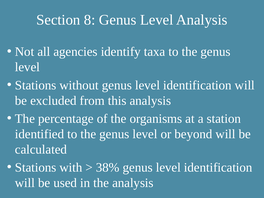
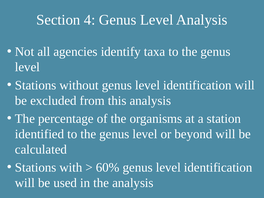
8: 8 -> 4
38%: 38% -> 60%
